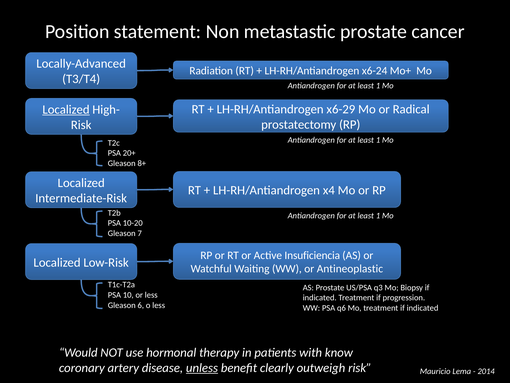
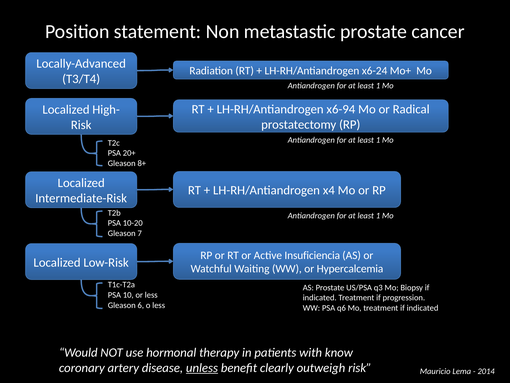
x6-29: x6-29 -> x6-94
Localized at (66, 109) underline: present -> none
Antineoplastic: Antineoplastic -> Hypercalcemia
